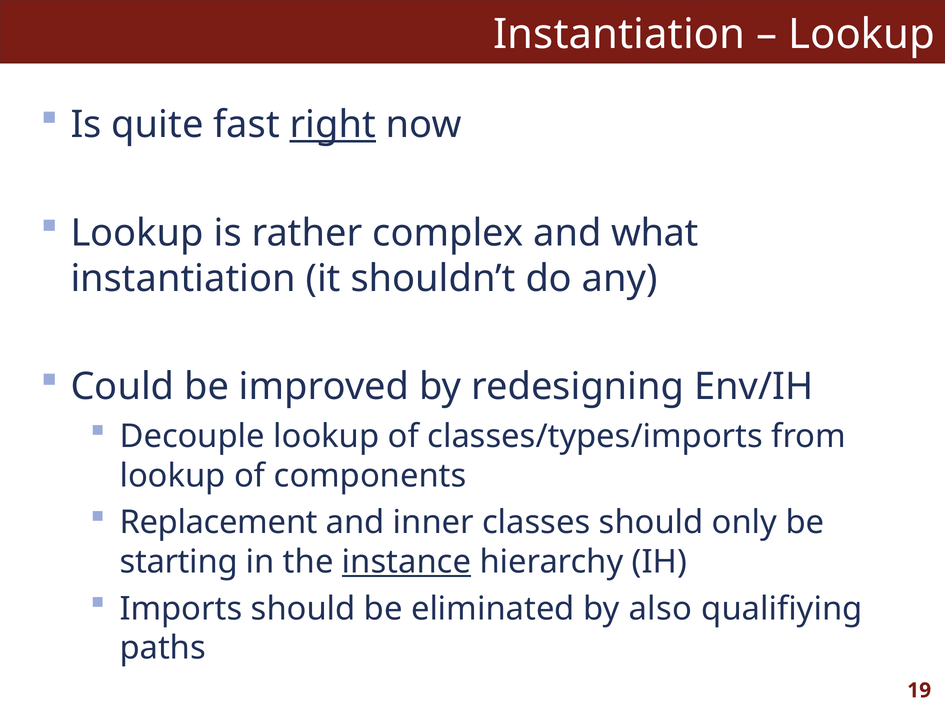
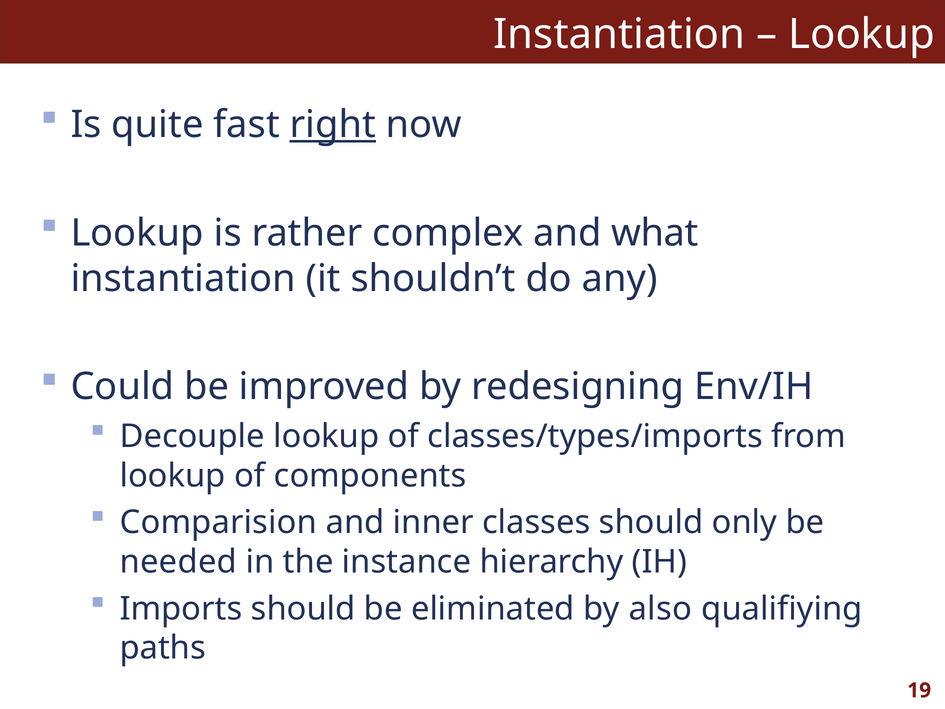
Replacement: Replacement -> Comparision
starting: starting -> needed
instance underline: present -> none
